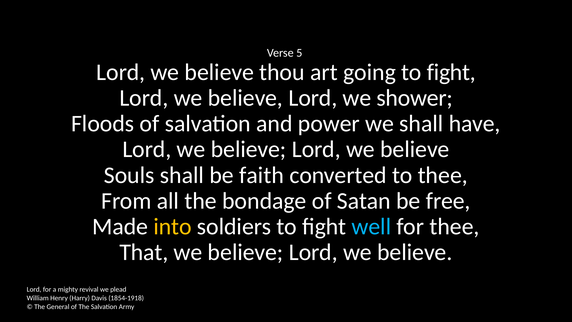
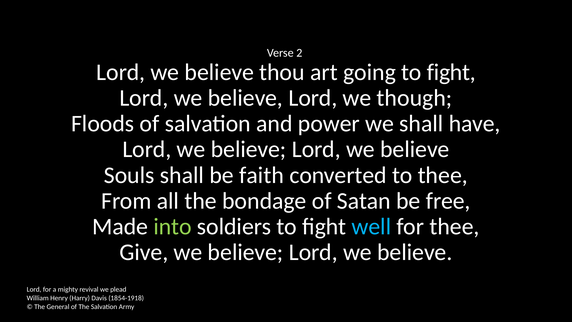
5: 5 -> 2
shower: shower -> though
into colour: yellow -> light green
That: That -> Give
